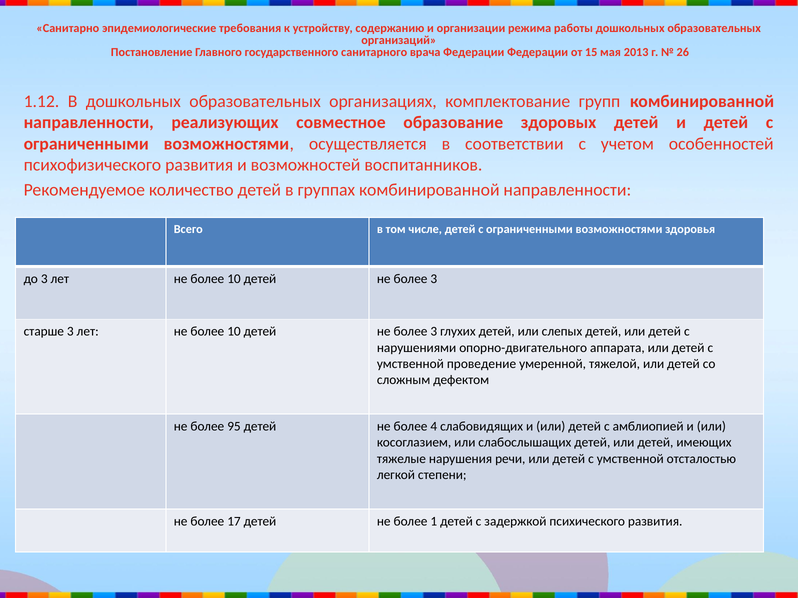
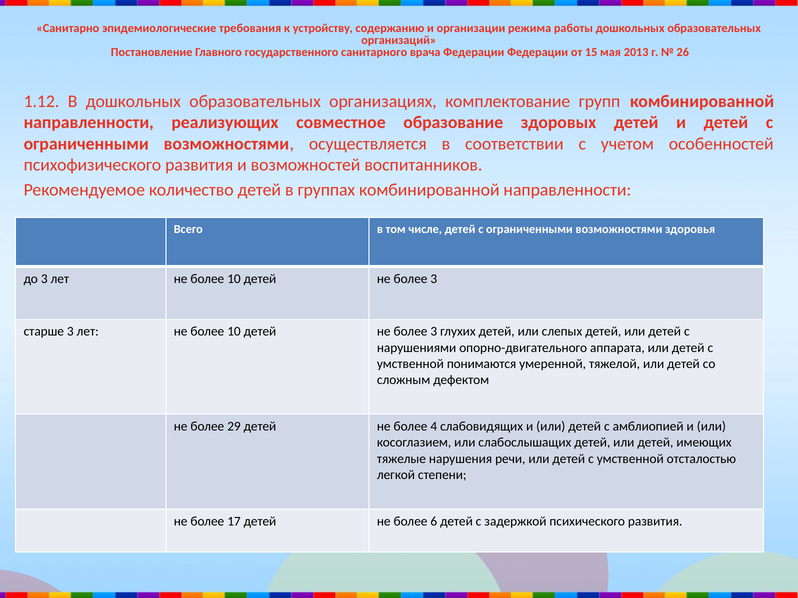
проведение: проведение -> понимаются
95: 95 -> 29
1: 1 -> 6
